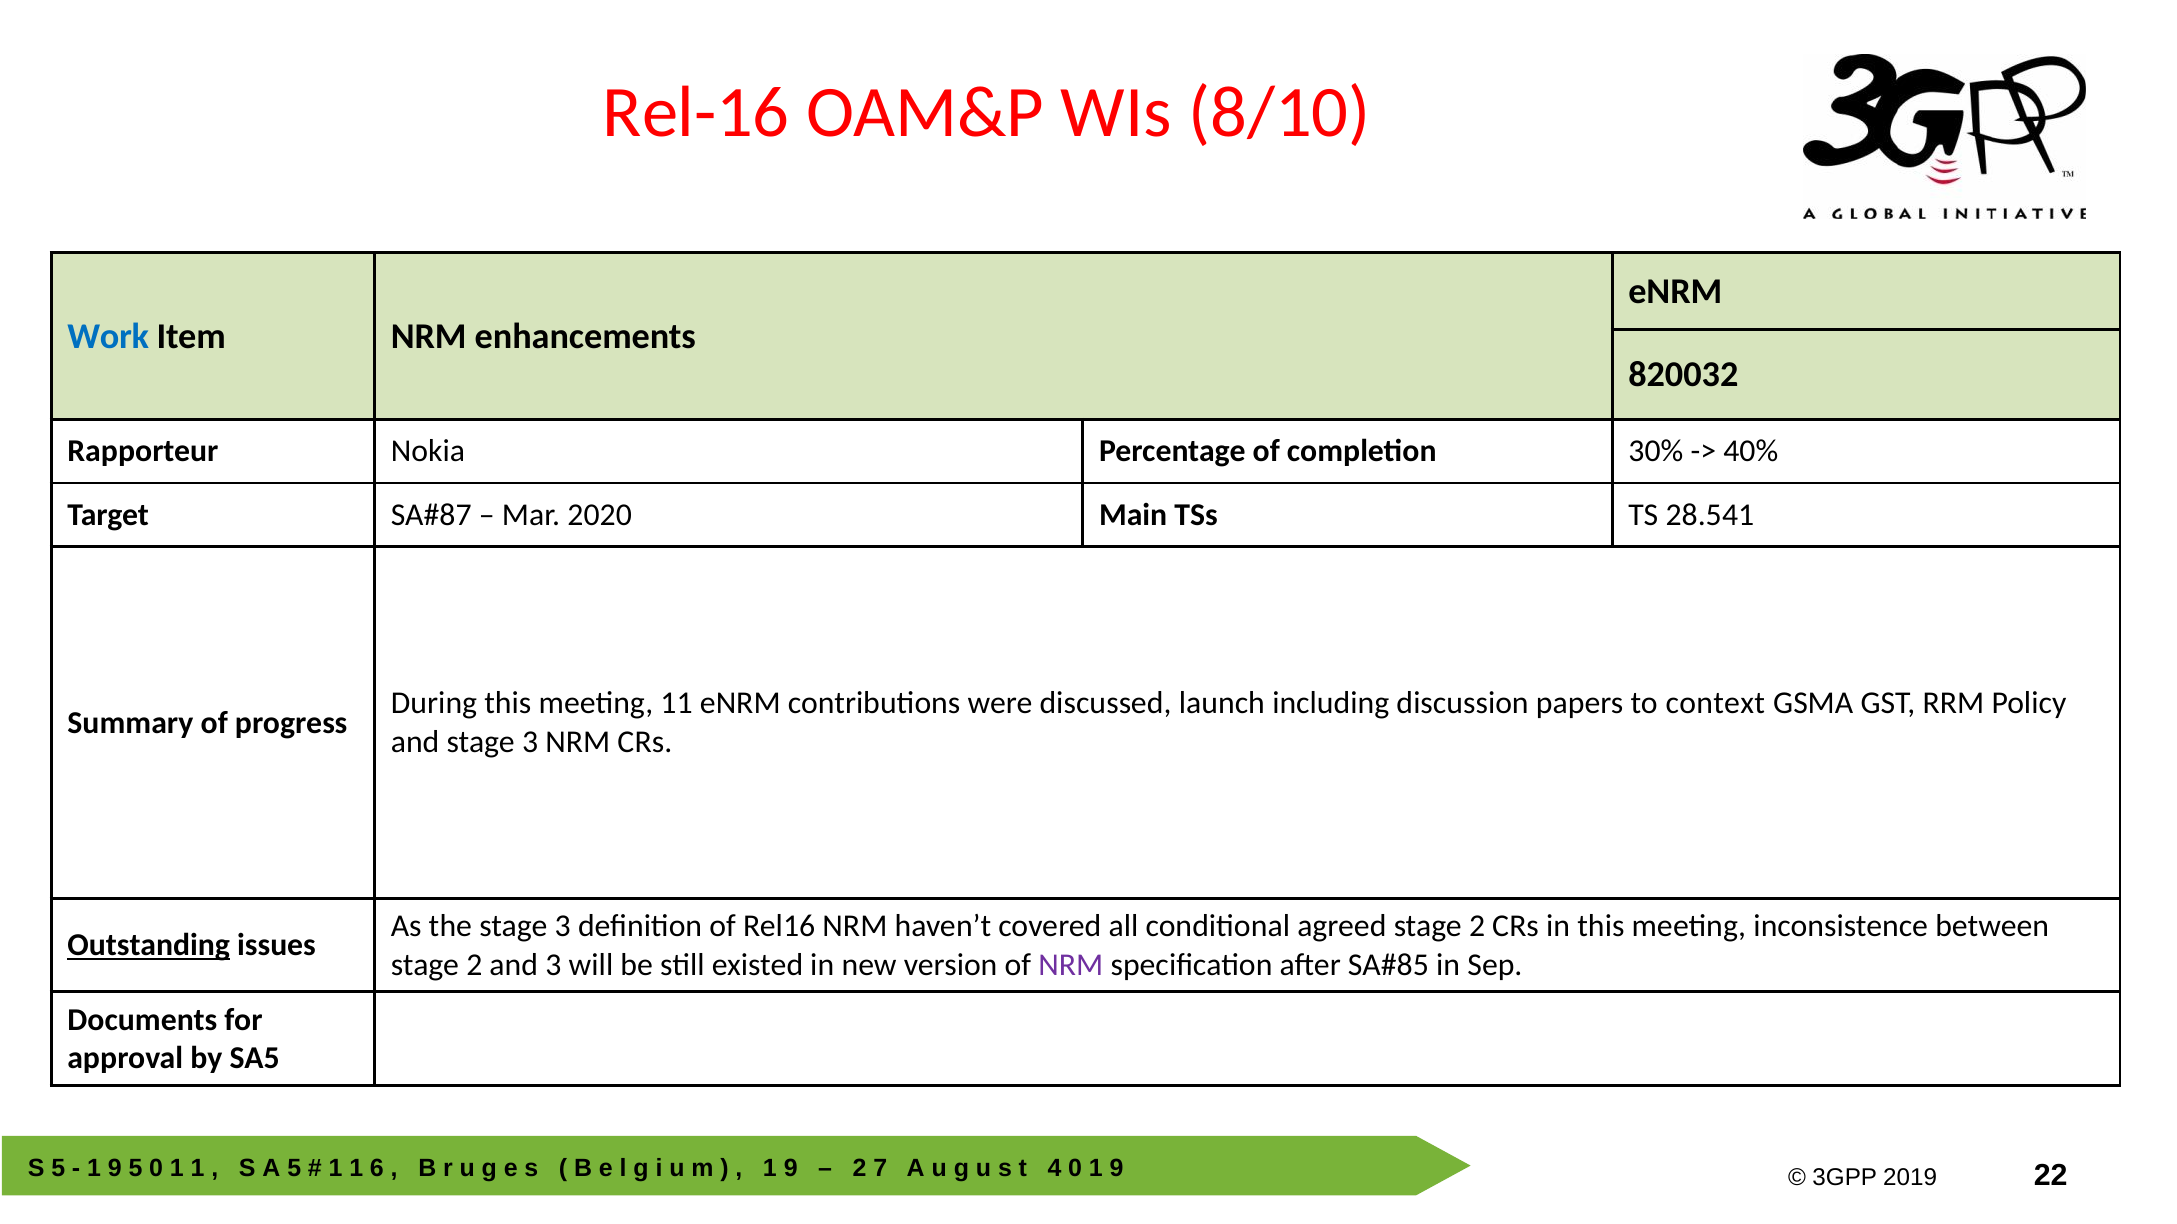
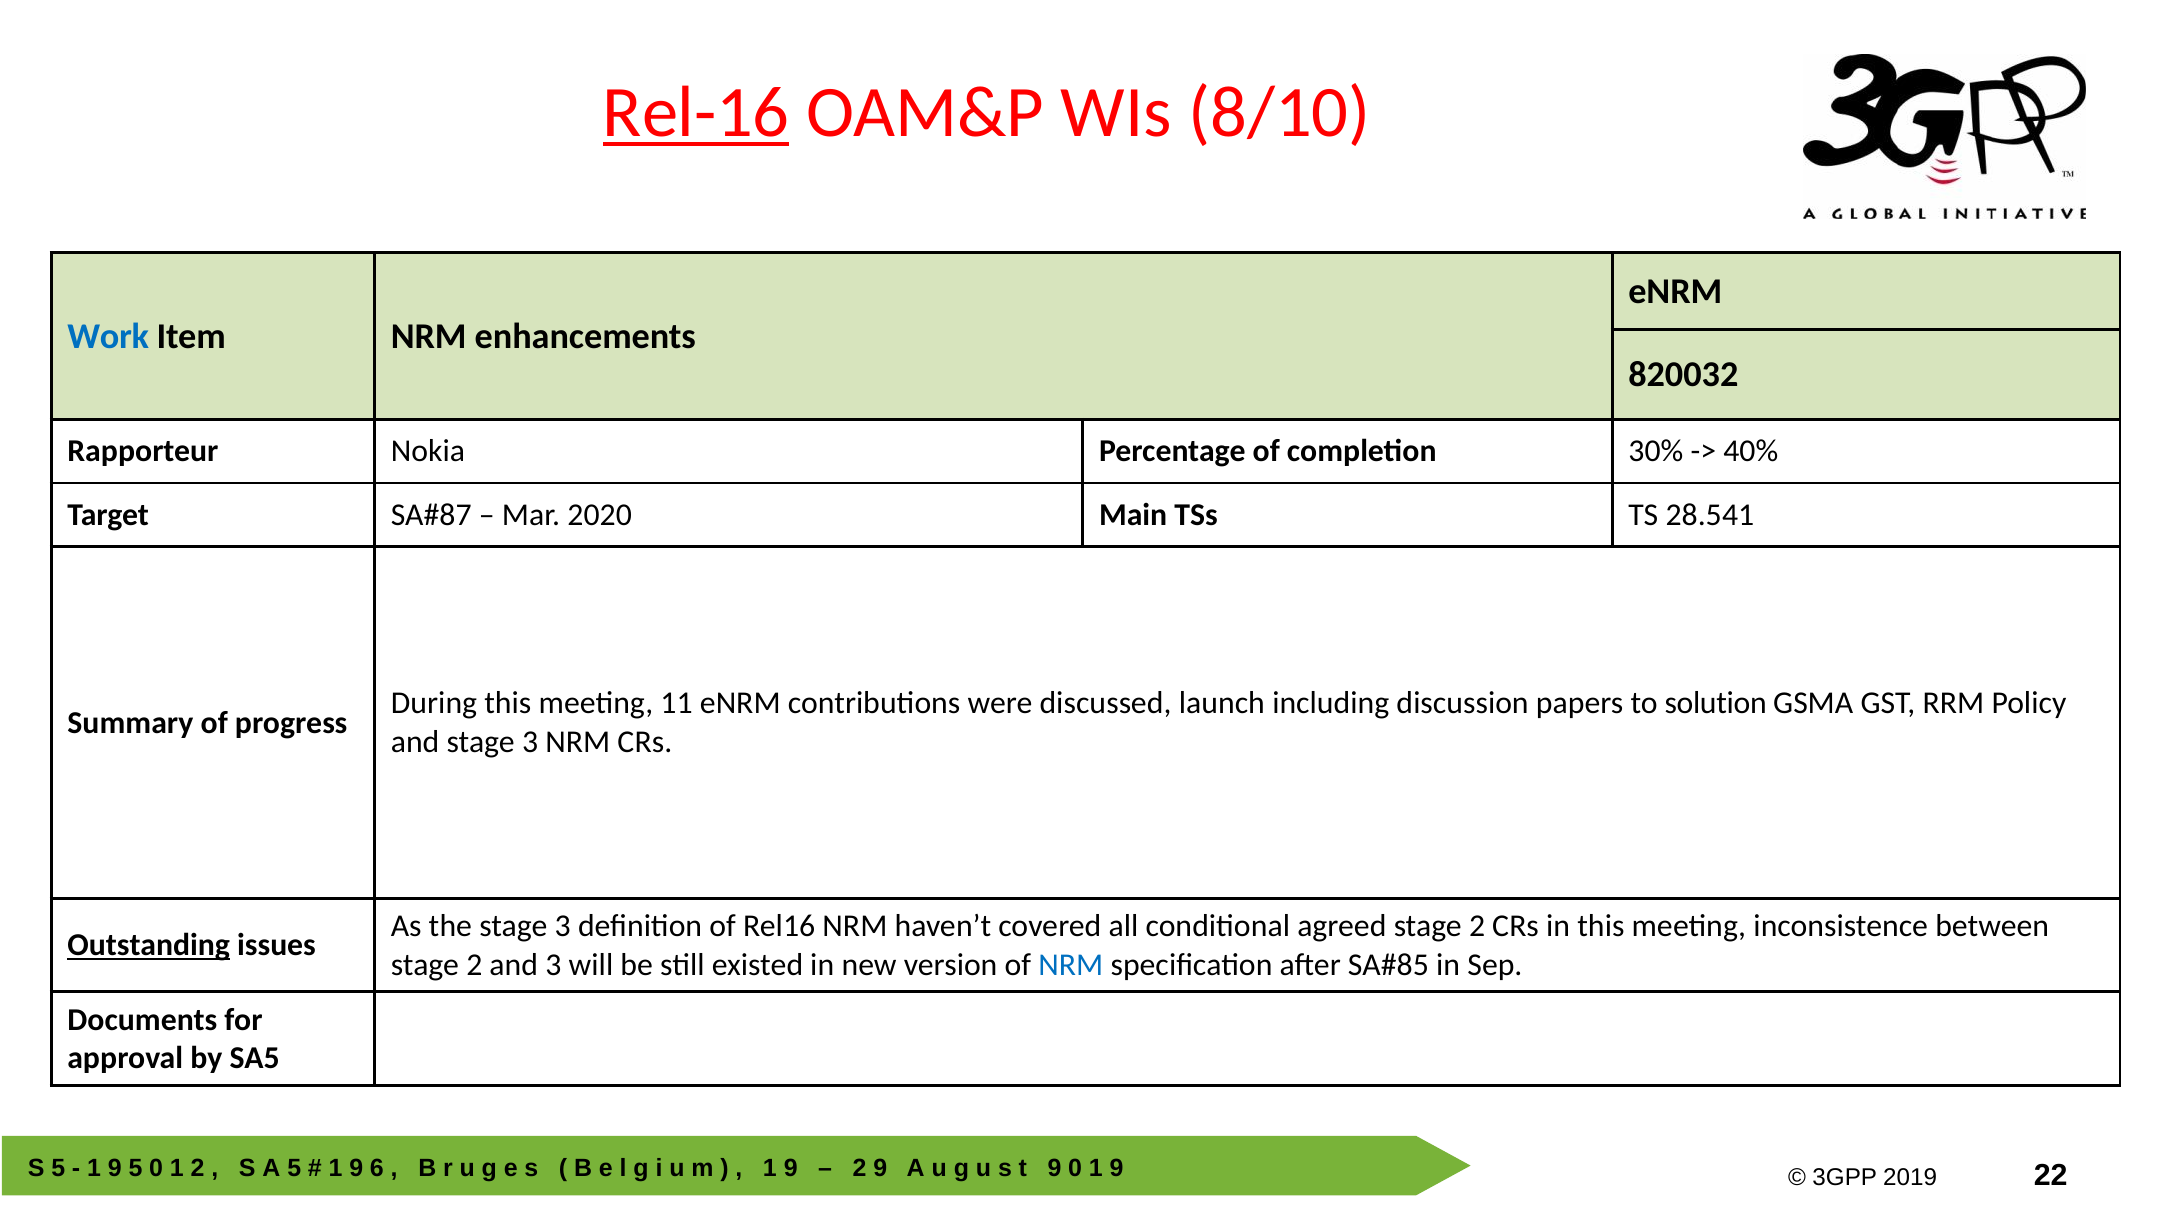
Rel-16 underline: none -> present
context: context -> solution
NRM at (1071, 965) colour: purple -> blue
1 at (197, 1169): 1 -> 2
1 at (356, 1169): 1 -> 9
2 7: 7 -> 9
4 at (1054, 1169): 4 -> 9
